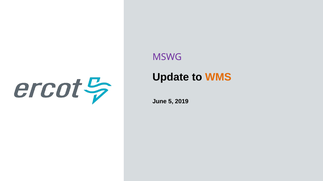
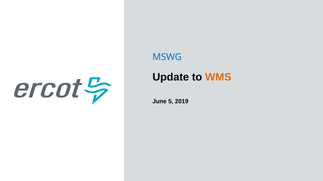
MSWG colour: purple -> blue
